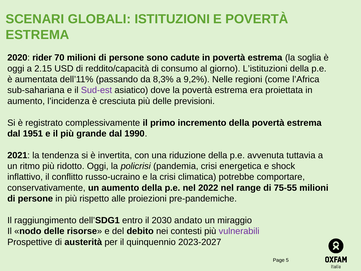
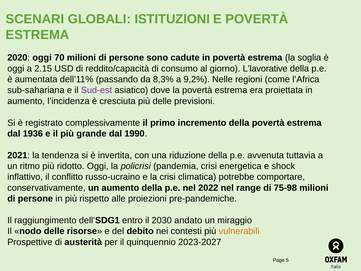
2020 rider: rider -> oggi
L’istituzioni: L’istituzioni -> L’lavorative
1951: 1951 -> 1936
75-55: 75-55 -> 75-98
vulnerabili colour: purple -> orange
